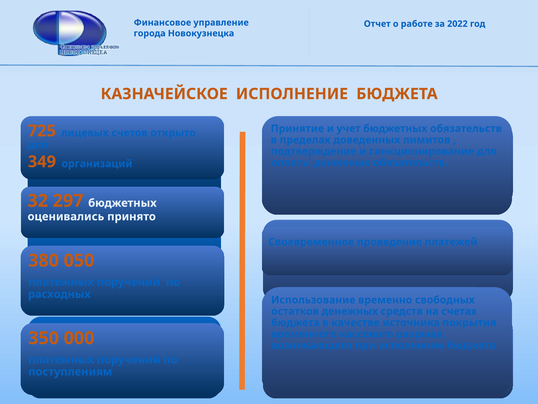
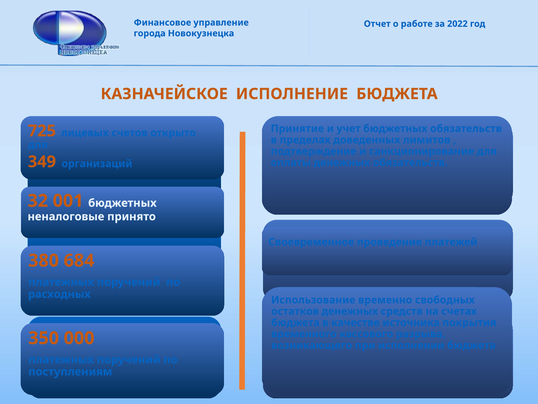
297: 297 -> 001
оценивались: оценивались -> неналоговые
050: 050 -> 684
